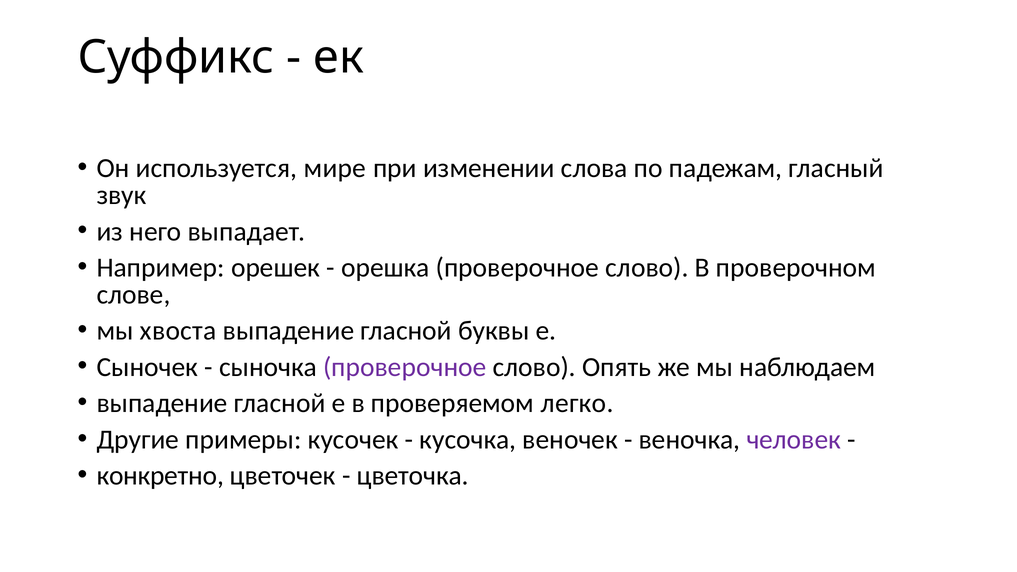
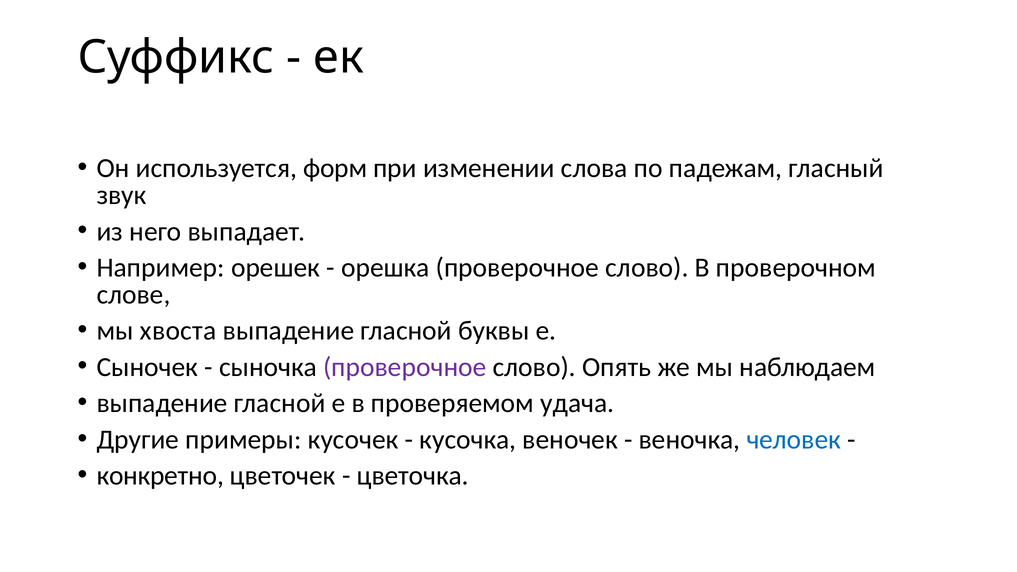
мире: мире -> форм
легко: легко -> удача
человек colour: purple -> blue
